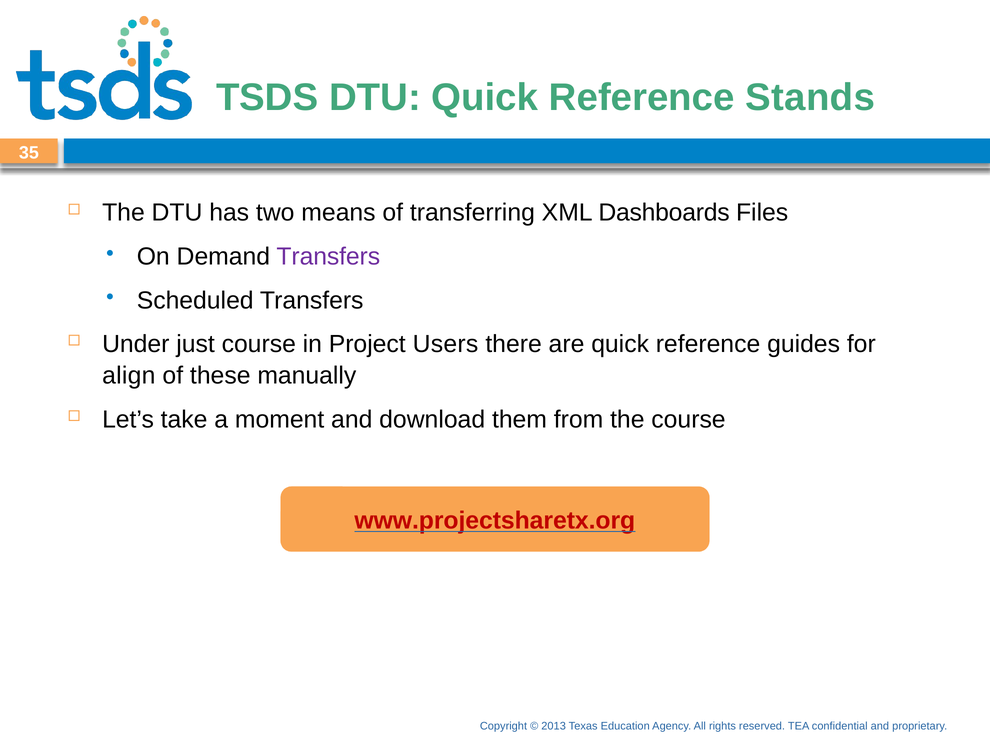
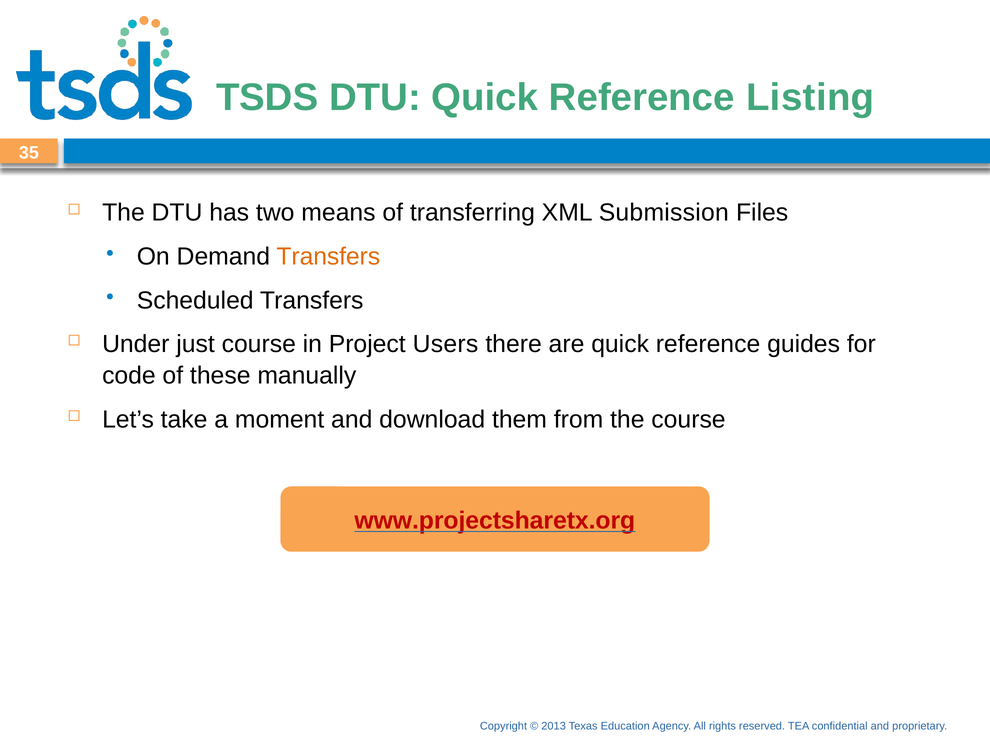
Stands: Stands -> Listing
Dashboards: Dashboards -> Submission
Transfers at (328, 257) colour: purple -> orange
align: align -> code
